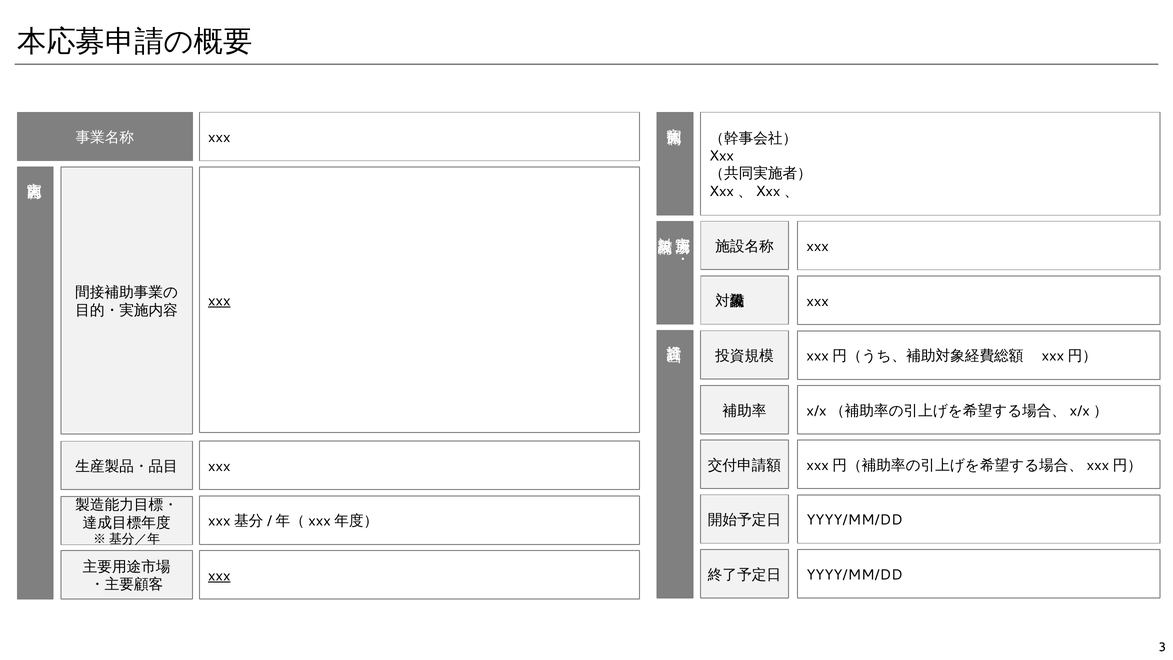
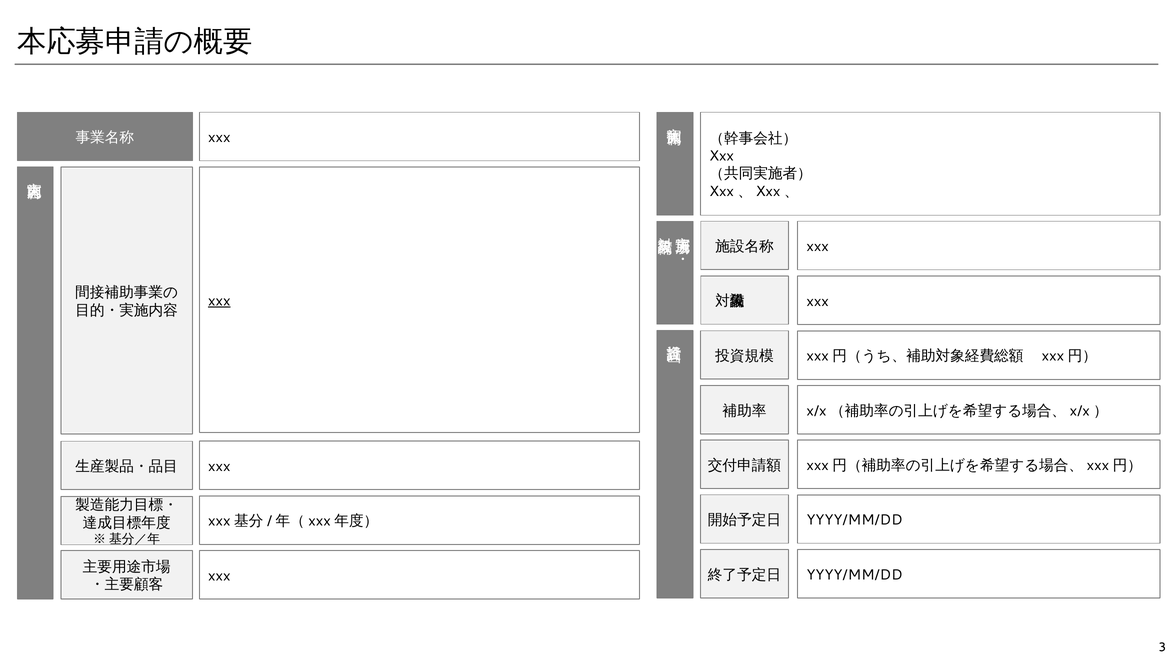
xxx at (219, 576) underline: present -> none
